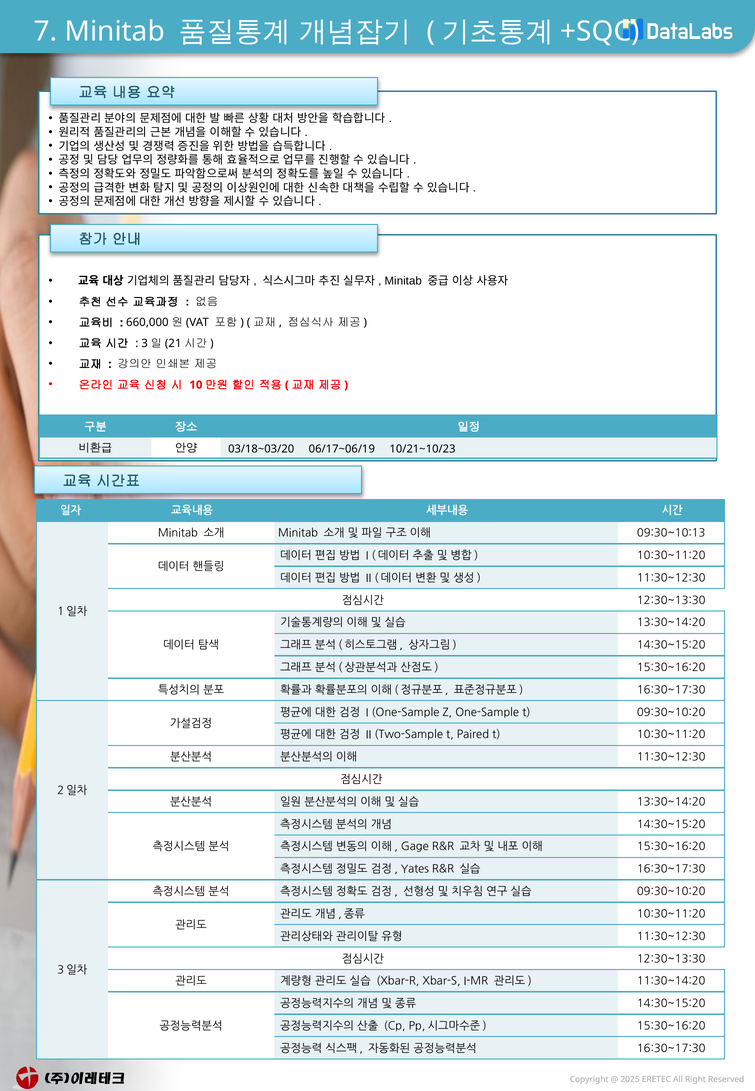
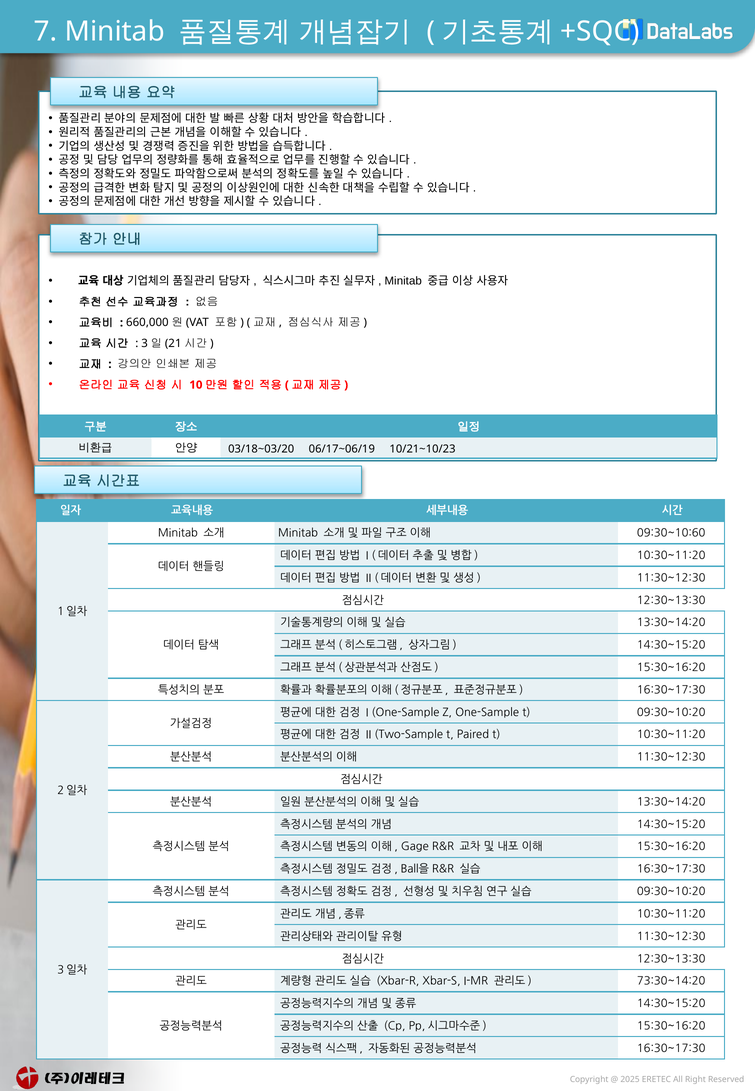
09:30~10:13: 09:30~10:13 -> 09:30~10:60
Yates: Yates -> Ball을
11:30~14:20: 11:30~14:20 -> 73:30~14:20
